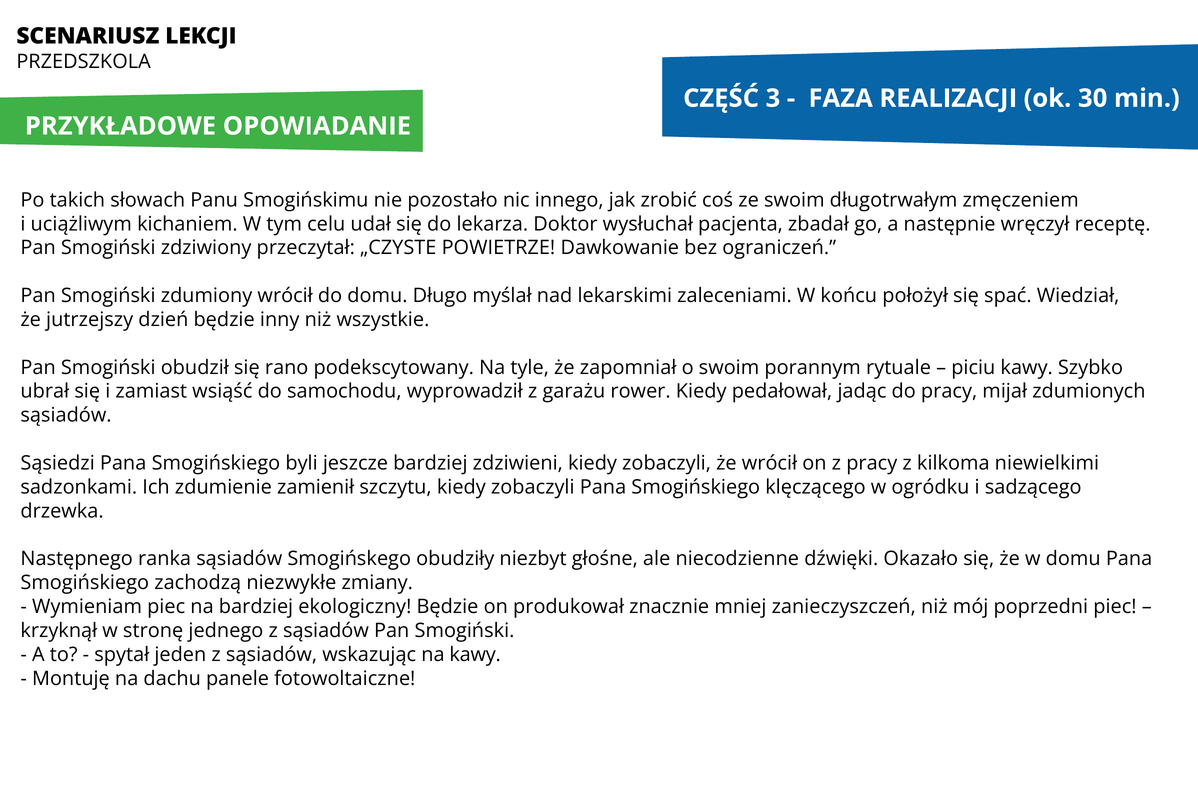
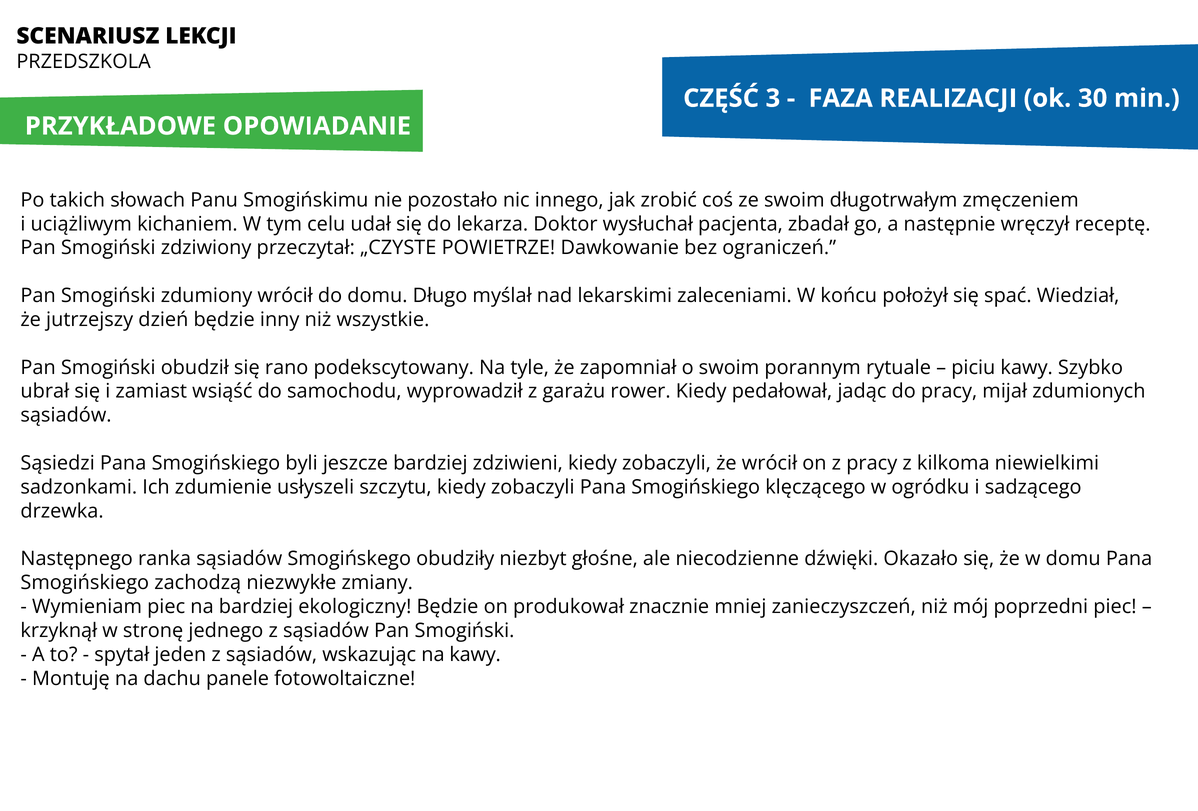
zamienił: zamienił -> usłyszeli
